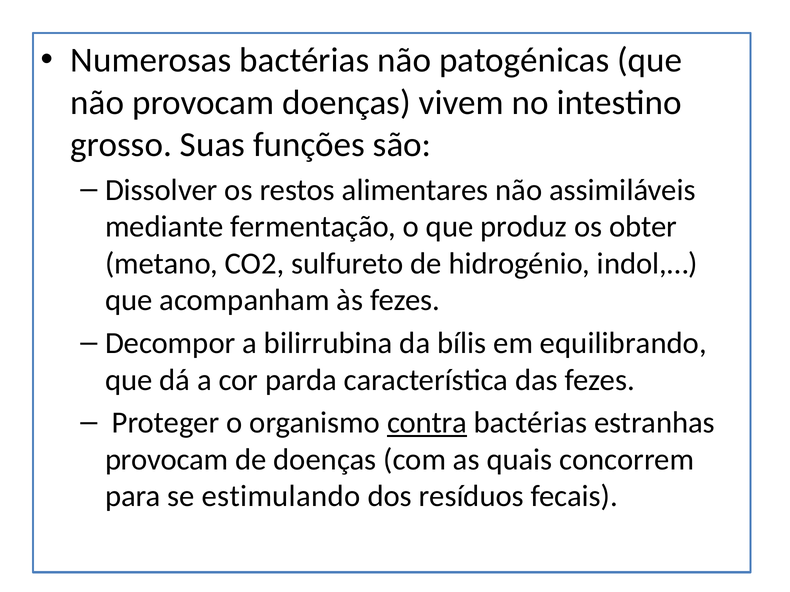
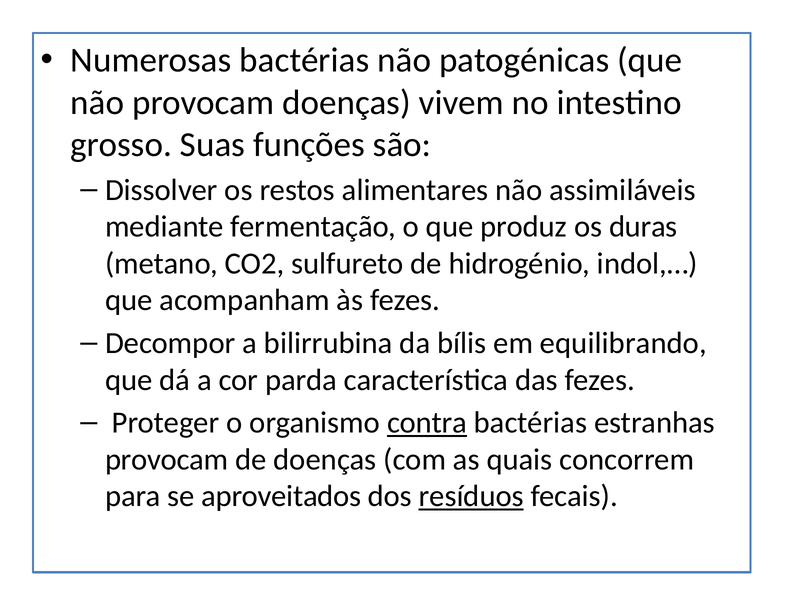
obter: obter -> duras
estimulando: estimulando -> aproveitados
resíduos underline: none -> present
